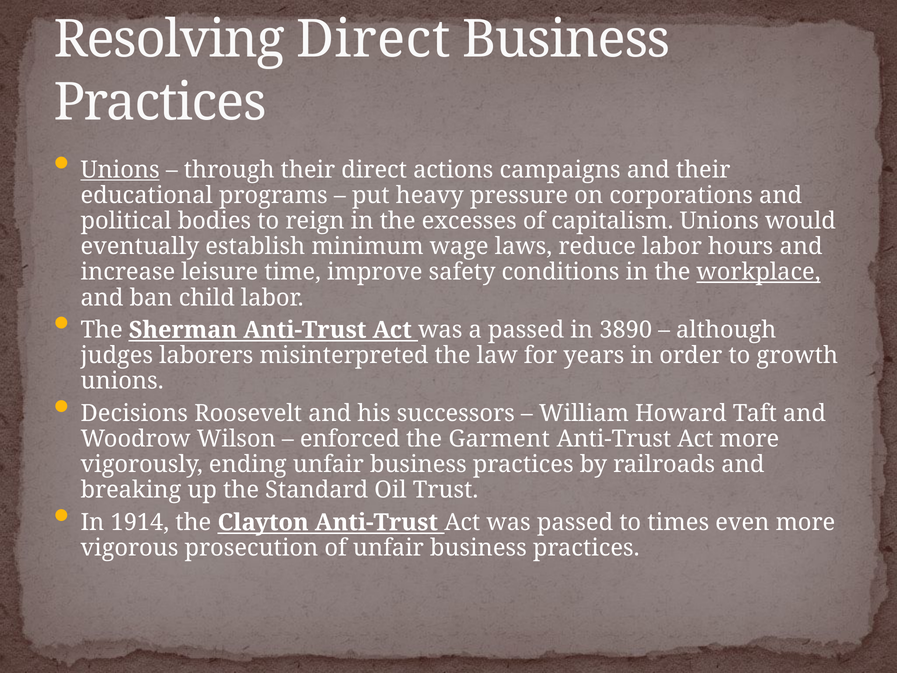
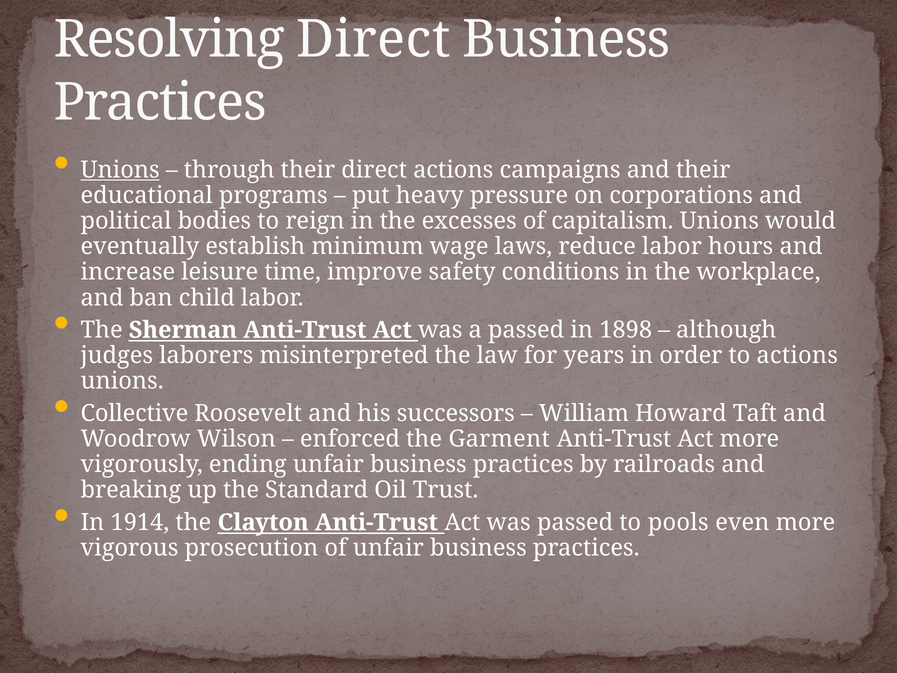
workplace underline: present -> none
3890: 3890 -> 1898
to growth: growth -> actions
Decisions: Decisions -> Collective
times: times -> pools
